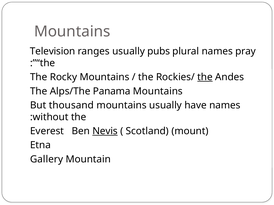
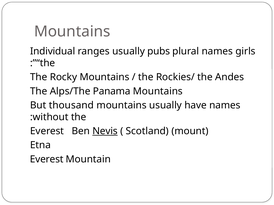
Television: Television -> Individual
pray: pray -> girls
the at (205, 77) underline: present -> none
Gallery at (47, 160): Gallery -> Everest
